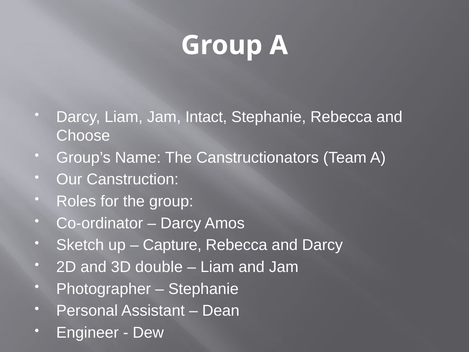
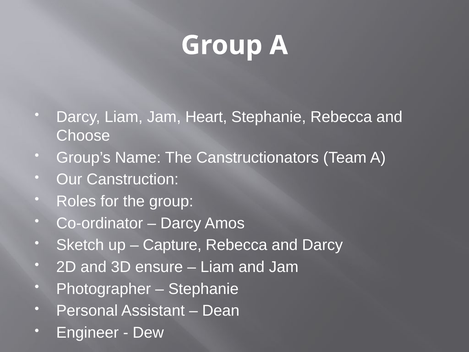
Intact: Intact -> Heart
double: double -> ensure
